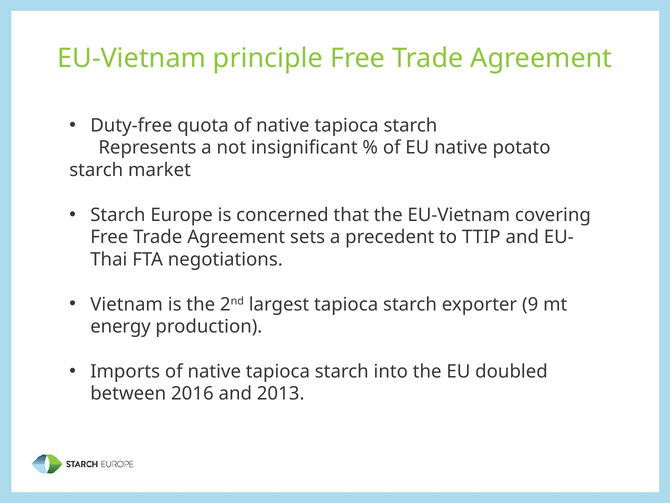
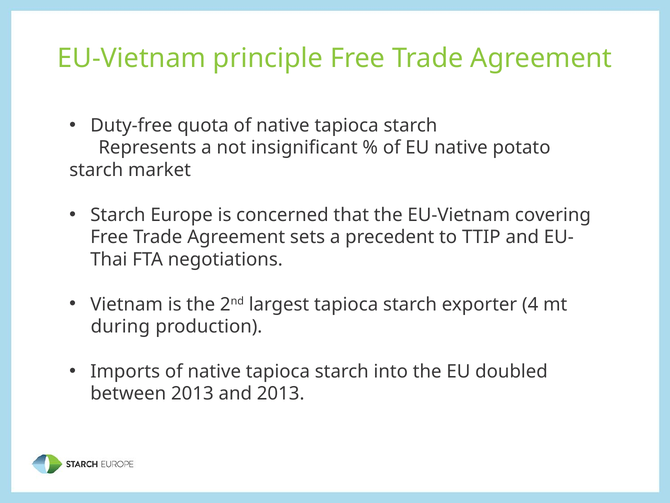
9: 9 -> 4
energy: energy -> during
between 2016: 2016 -> 2013
